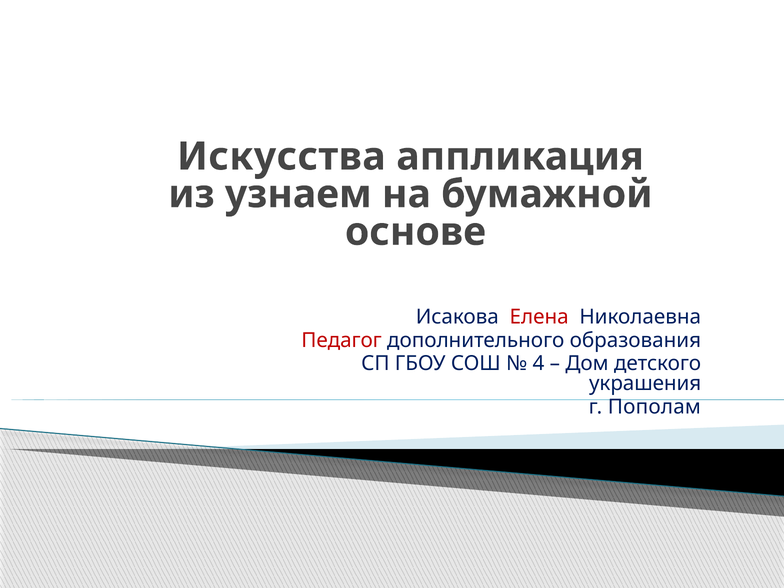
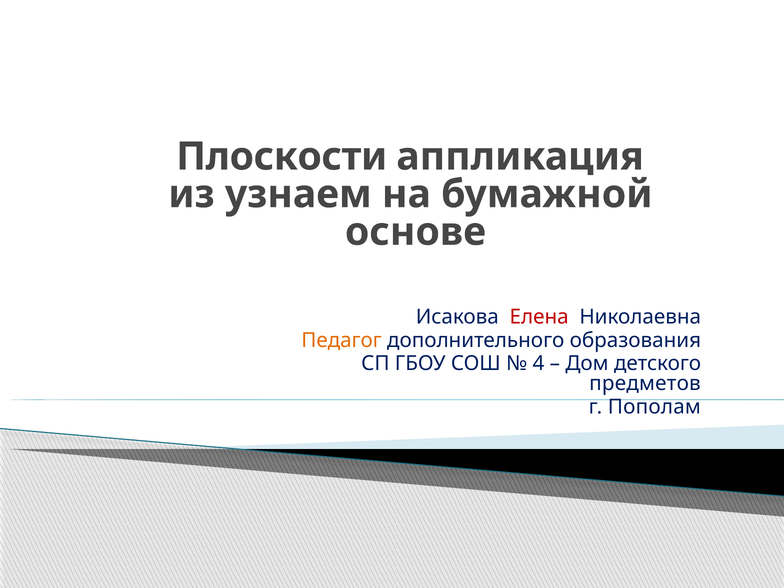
Искусства: Искусства -> Плоскости
Педагог colour: red -> orange
украшения: украшения -> предметов
